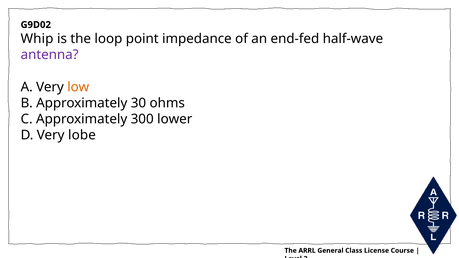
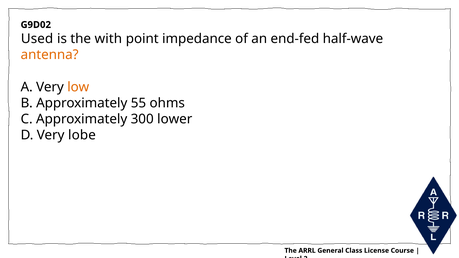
Whip: Whip -> Used
loop: loop -> with
antenna colour: purple -> orange
30: 30 -> 55
